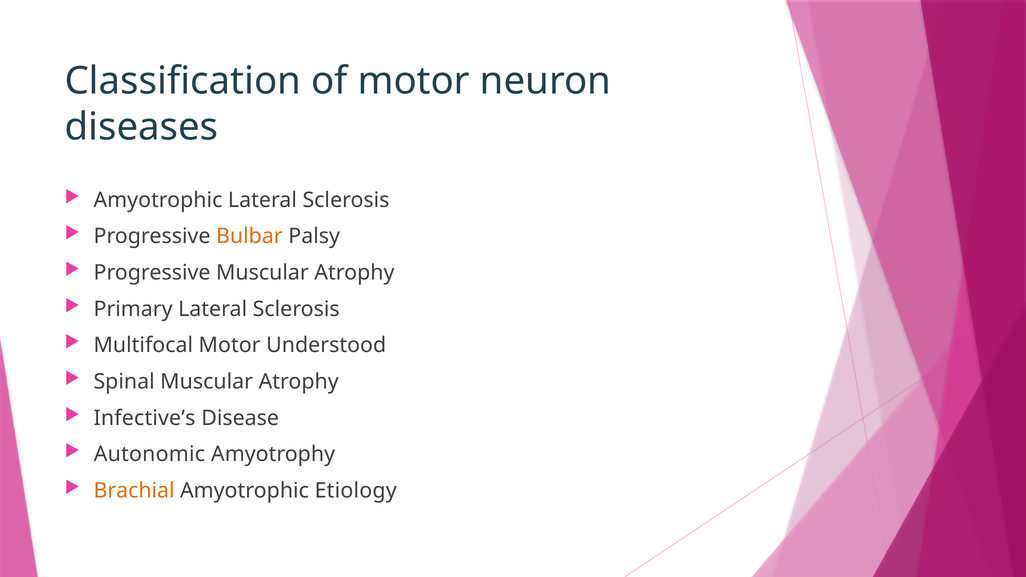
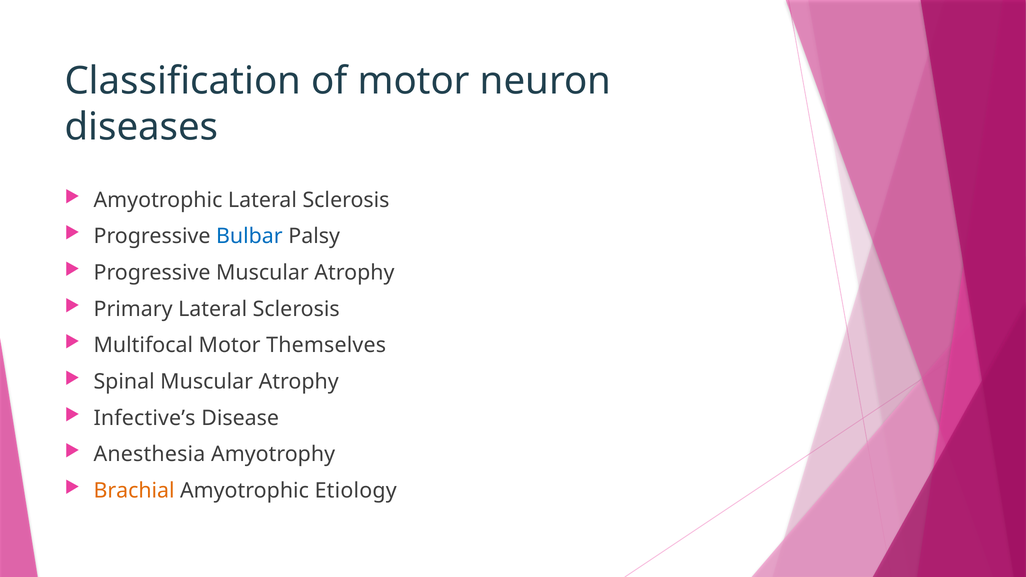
Bulbar colour: orange -> blue
Understood: Understood -> Themselves
Autonomic: Autonomic -> Anesthesia
